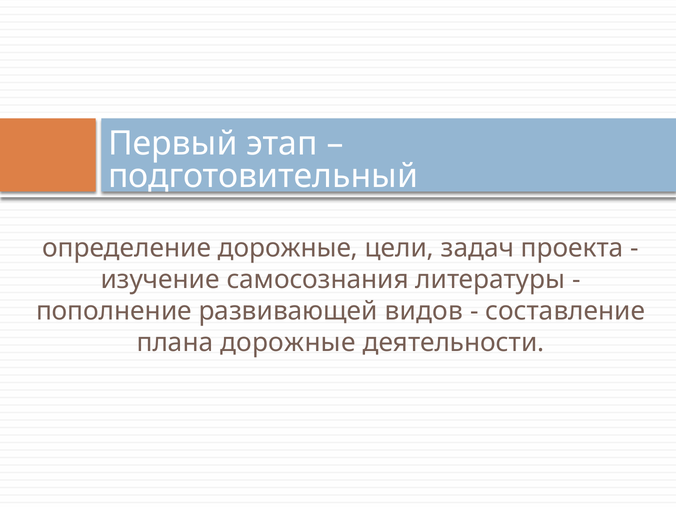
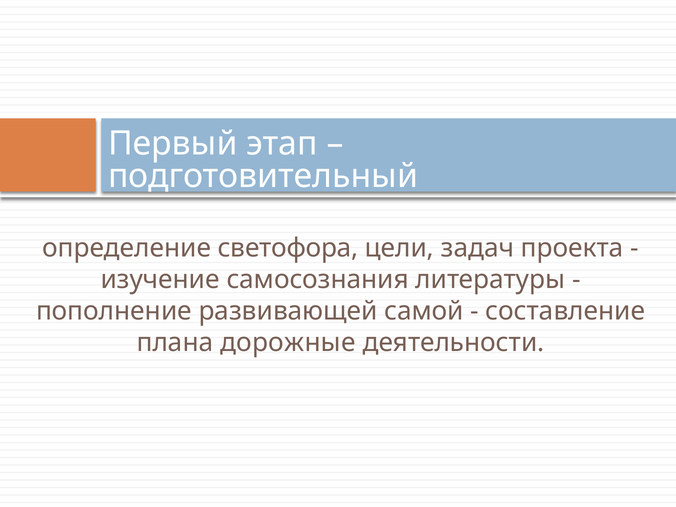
определение дорожные: дорожные -> светофора
видов: видов -> самой
